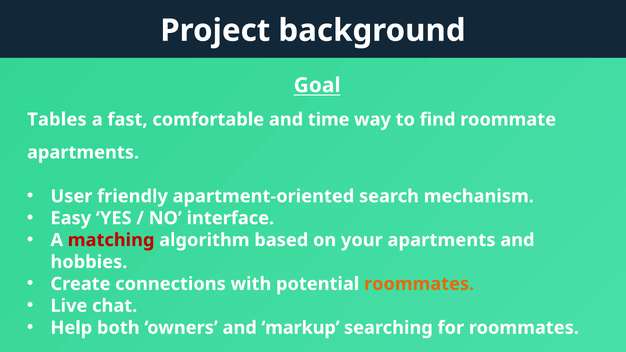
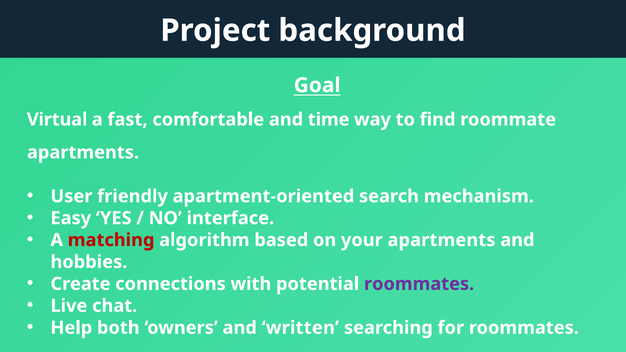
Tables: Tables -> Virtual
roommates at (419, 284) colour: orange -> purple
markup: markup -> written
